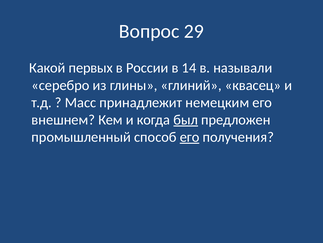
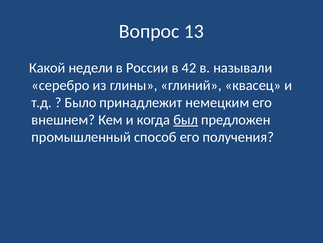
29: 29 -> 13
первых: первых -> недели
14: 14 -> 42
Масс: Масс -> Было
его at (190, 137) underline: present -> none
